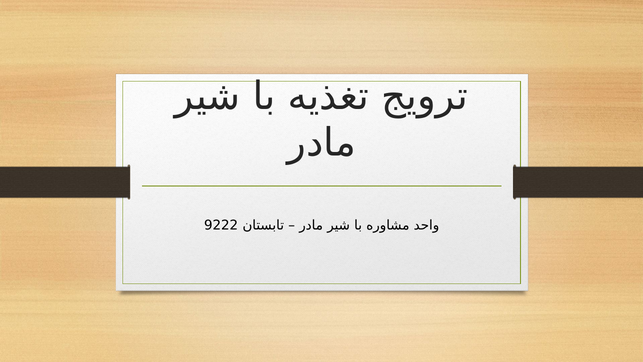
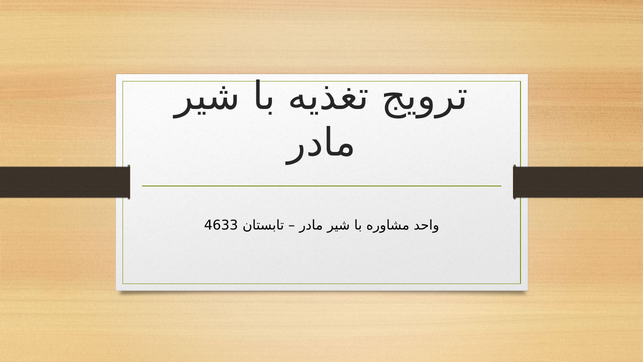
9222: 9222 -> 4633
